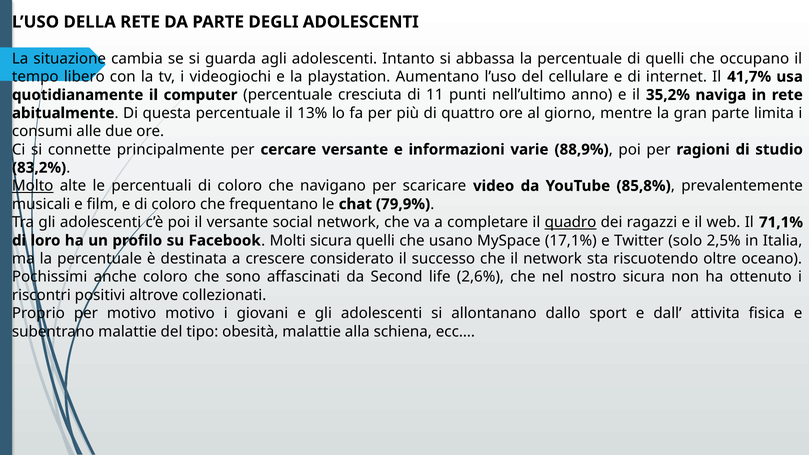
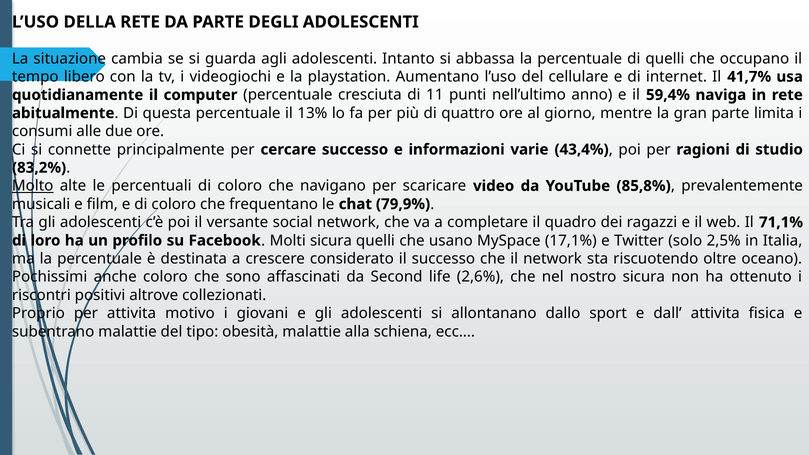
35,2%: 35,2% -> 59,4%
cercare versante: versante -> successo
88,9%: 88,9% -> 43,4%
quadro underline: present -> none
per motivo: motivo -> attivita
